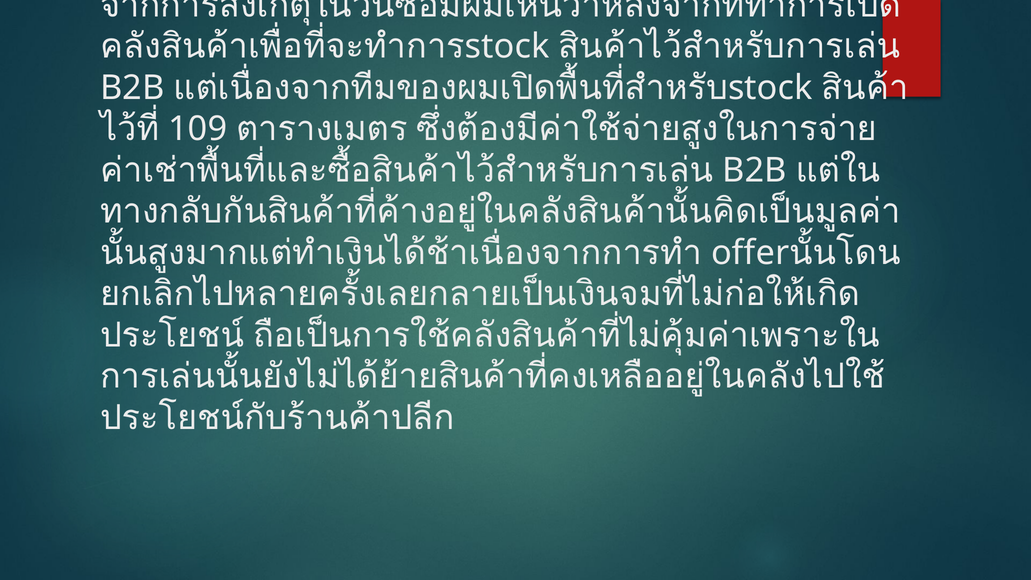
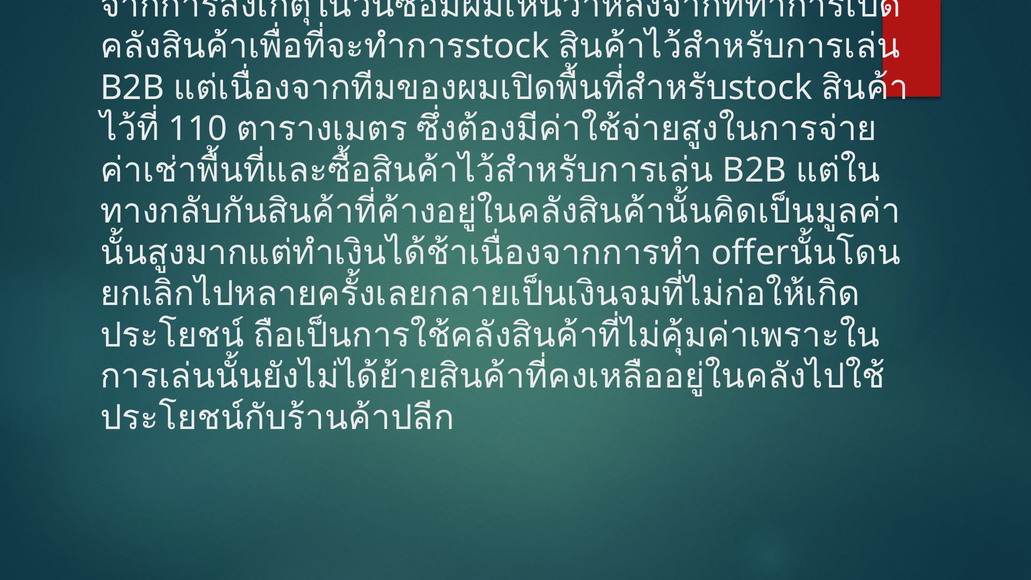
109: 109 -> 110
